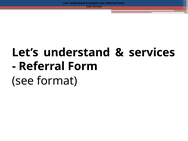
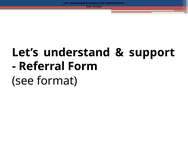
services: services -> support
